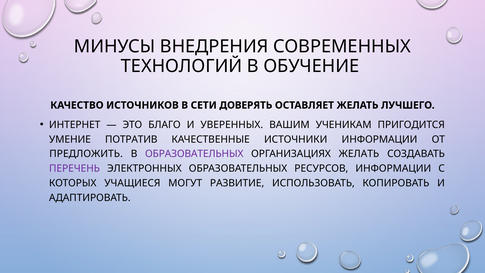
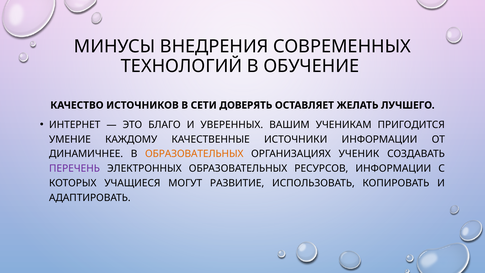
ПОТРАТИВ: ПОТРАТИВ -> КАЖДОМУ
ПРЕДЛОЖИТЬ: ПРЕДЛОЖИТЬ -> ДИНАМИЧНЕЕ
ОБРАЗОВАТЕЛЬНЫХ at (194, 154) colour: purple -> orange
ОРГАНИЗАЦИЯХ ЖЕЛАТЬ: ЖЕЛАТЬ -> УЧЕНИК
